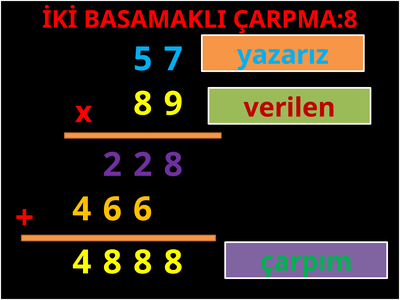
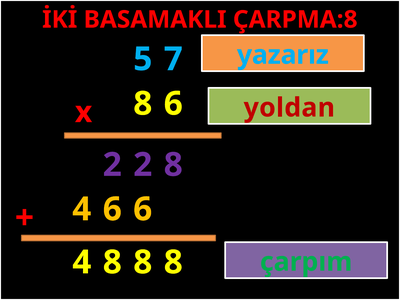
8 9: 9 -> 6
verilen: verilen -> yoldan
